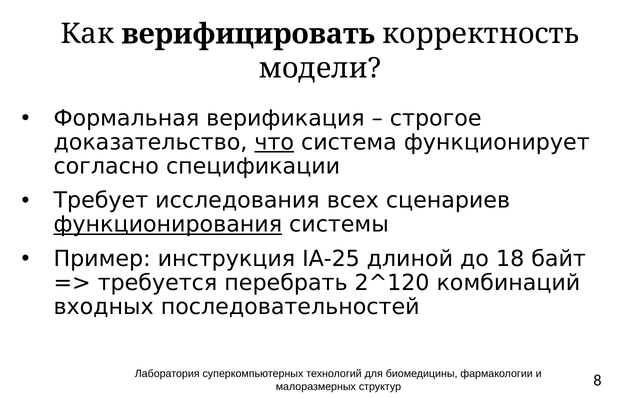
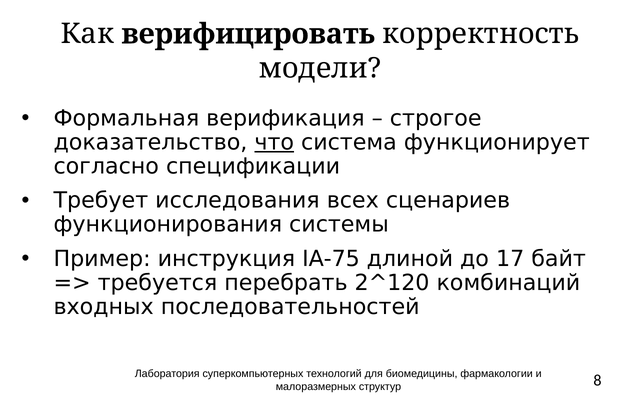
функционирования underline: present -> none
IA-25: IA-25 -> IA-75
18: 18 -> 17
